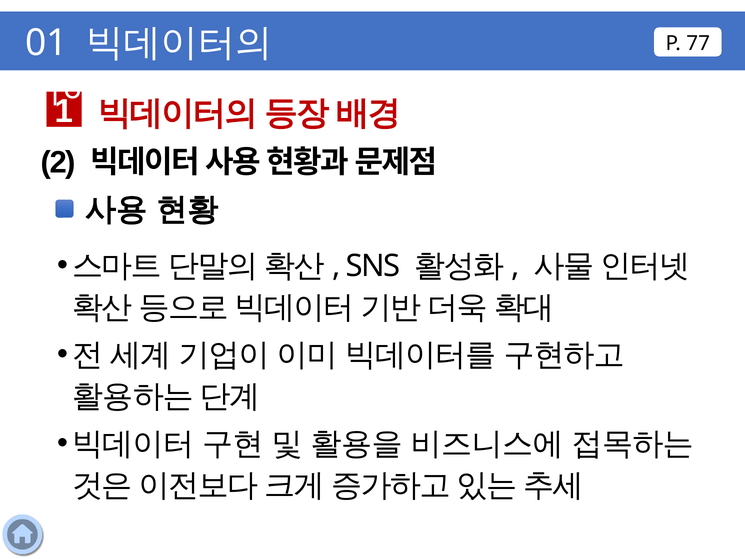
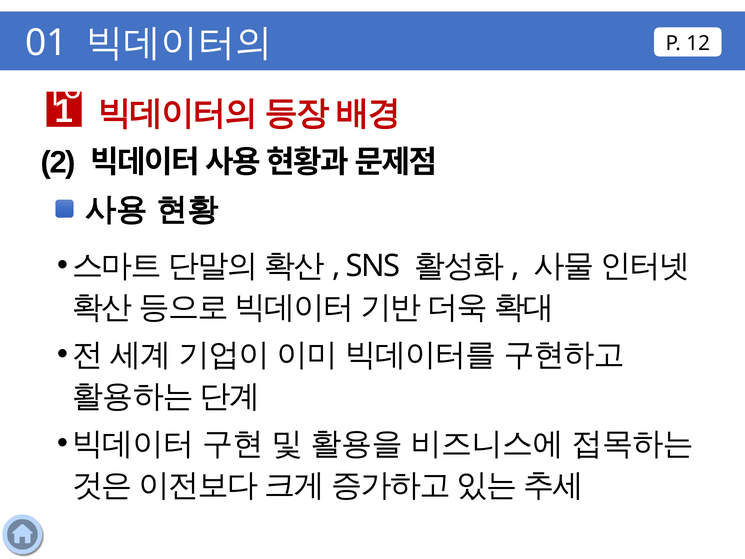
77: 77 -> 12
